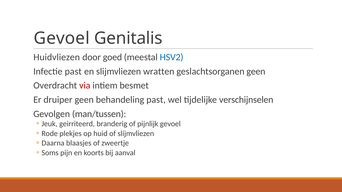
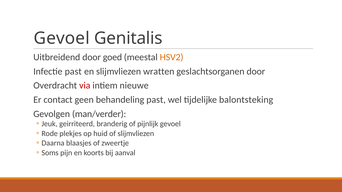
Huidvliezen: Huidvliezen -> Uitbreidend
HSV2 colour: blue -> orange
geslachtsorganen geen: geen -> door
besmet: besmet -> nieuwe
druiper: druiper -> contact
verschijnselen: verschijnselen -> balontsteking
man/tussen: man/tussen -> man/verder
